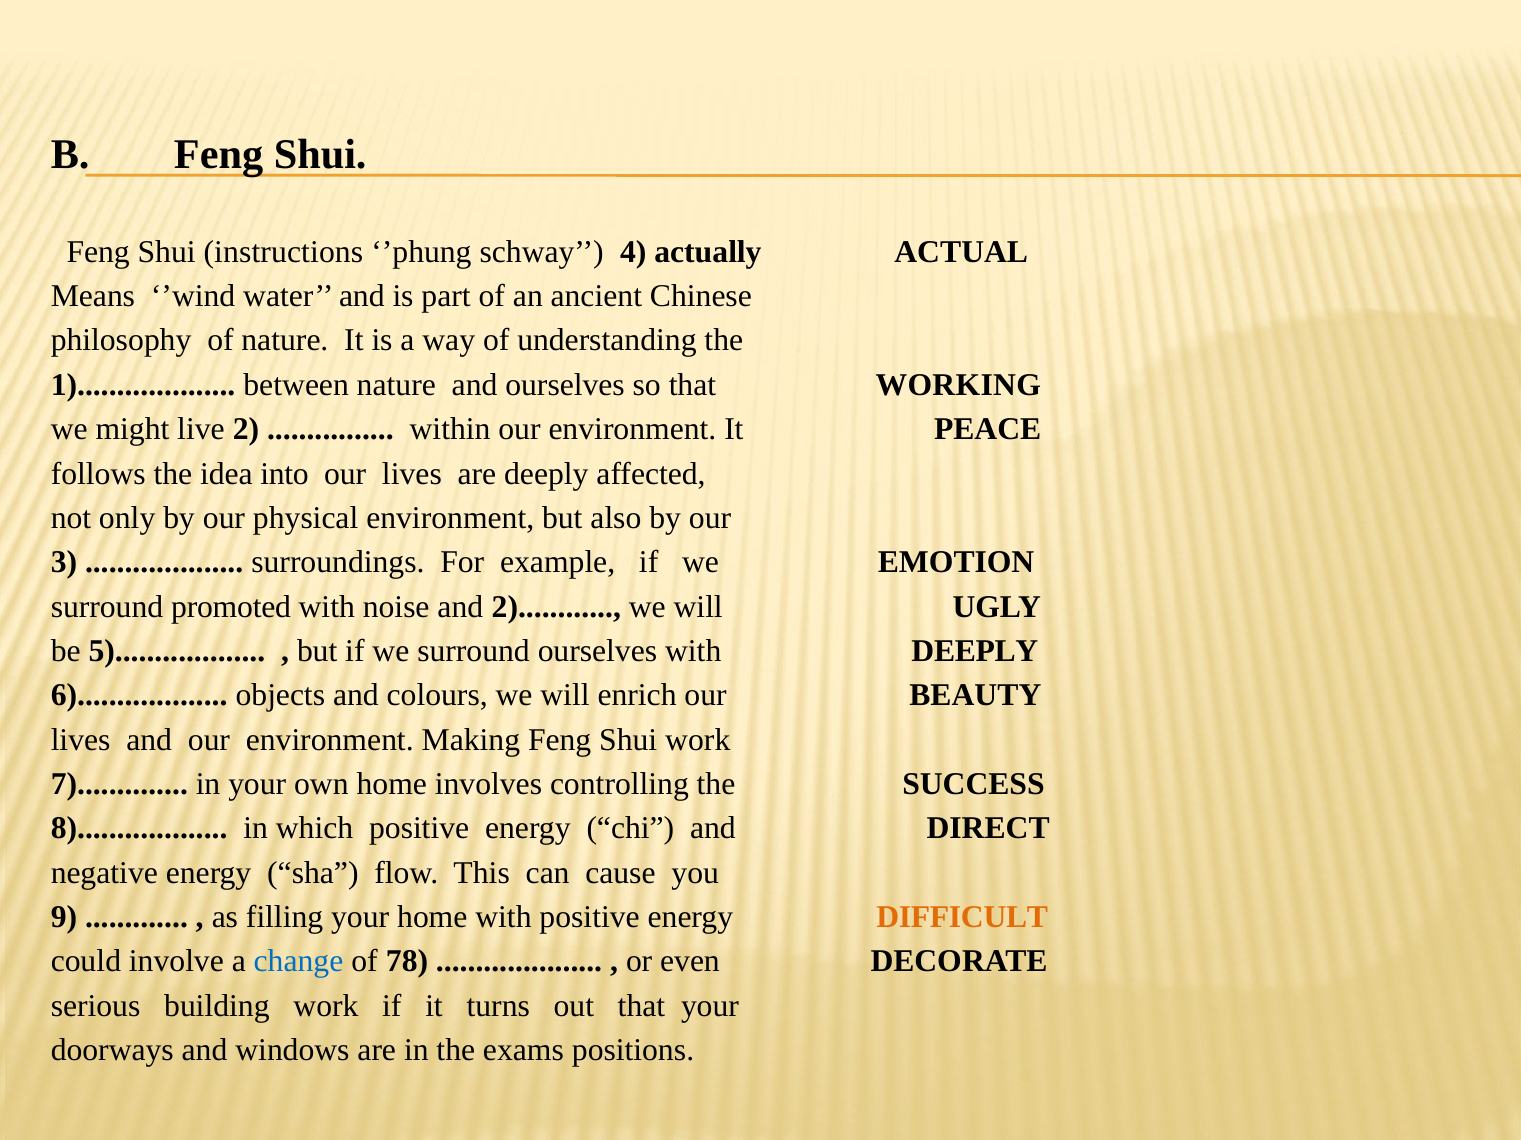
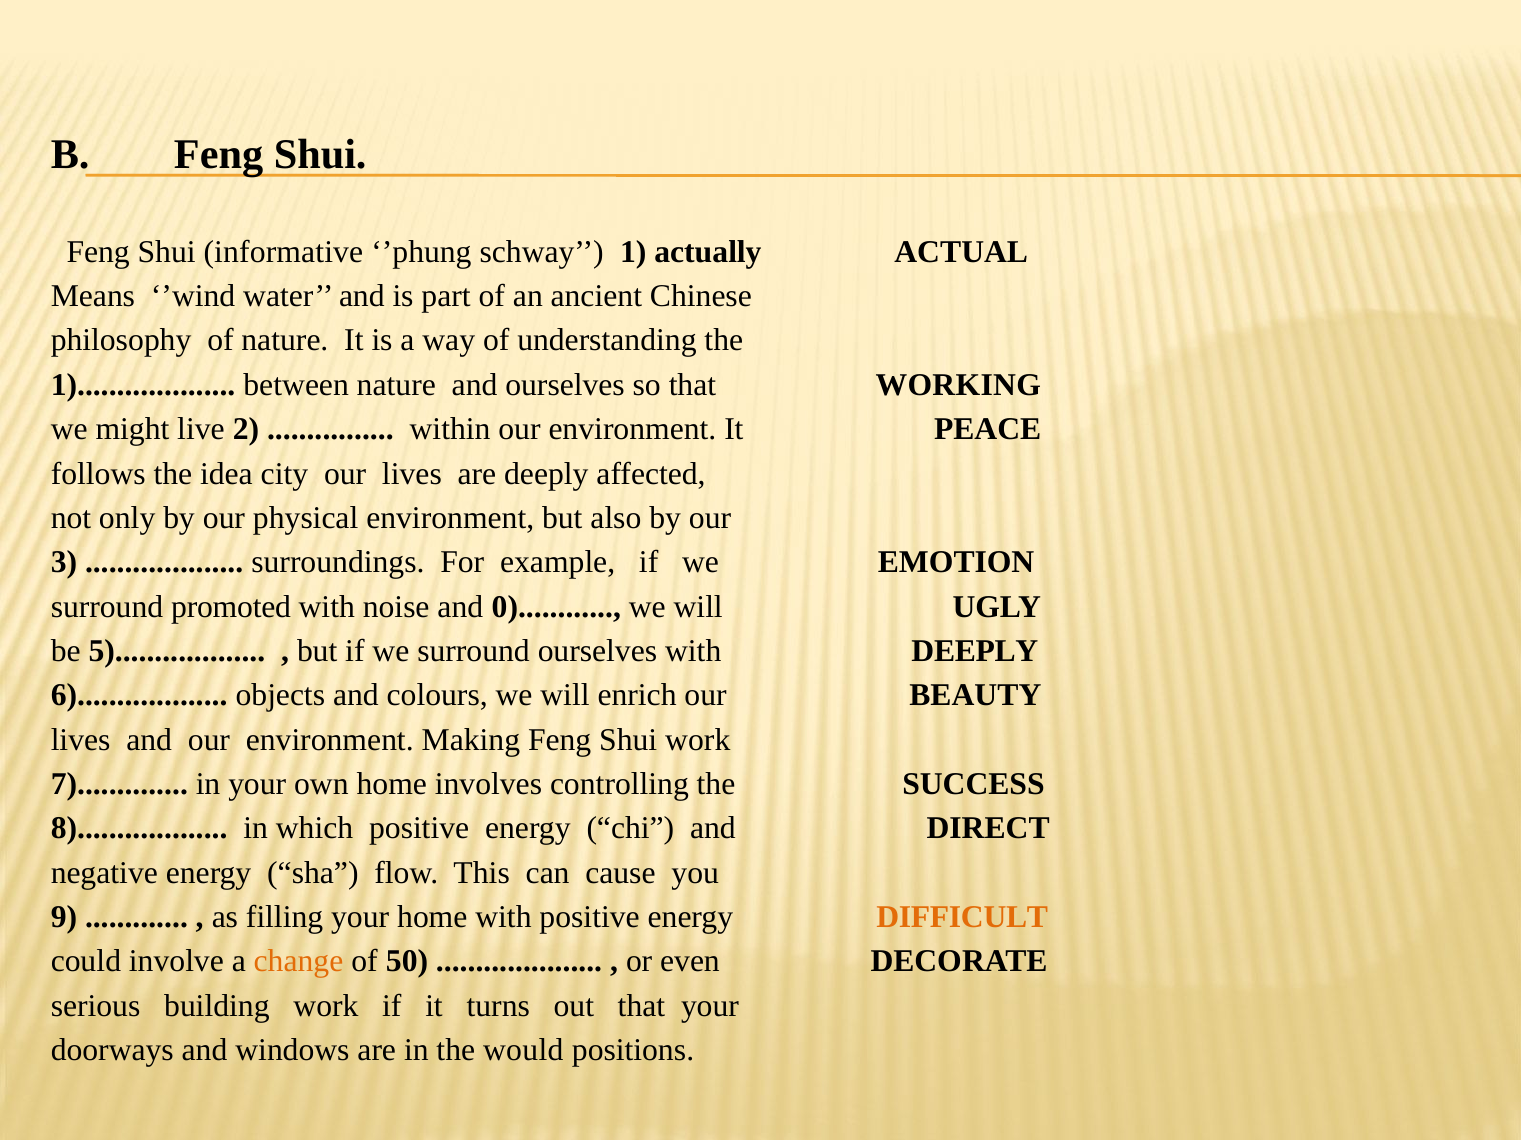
instructions: instructions -> informative
schway 4: 4 -> 1
into: into -> city
and 2: 2 -> 0
change colour: blue -> orange
78: 78 -> 50
exams: exams -> would
